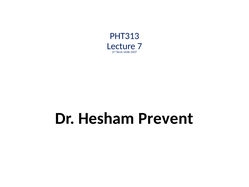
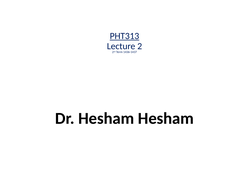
PHT313 underline: none -> present
7: 7 -> 2
Hesham Prevent: Prevent -> Hesham
